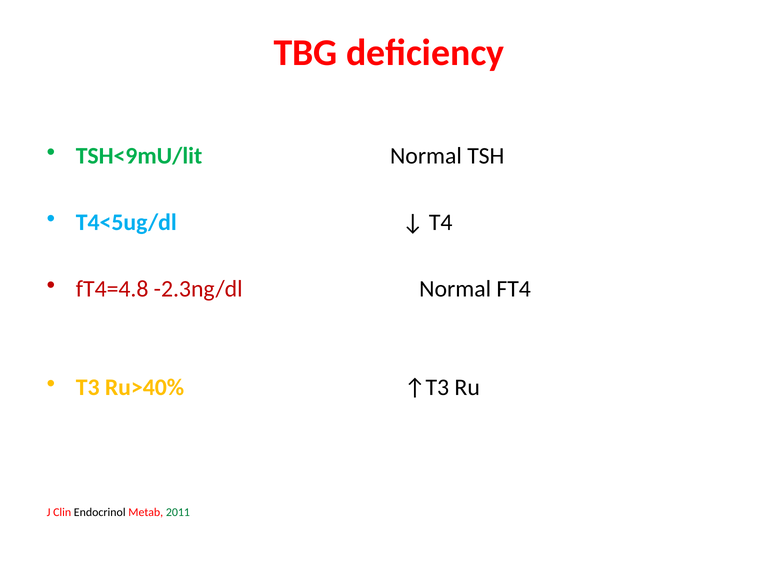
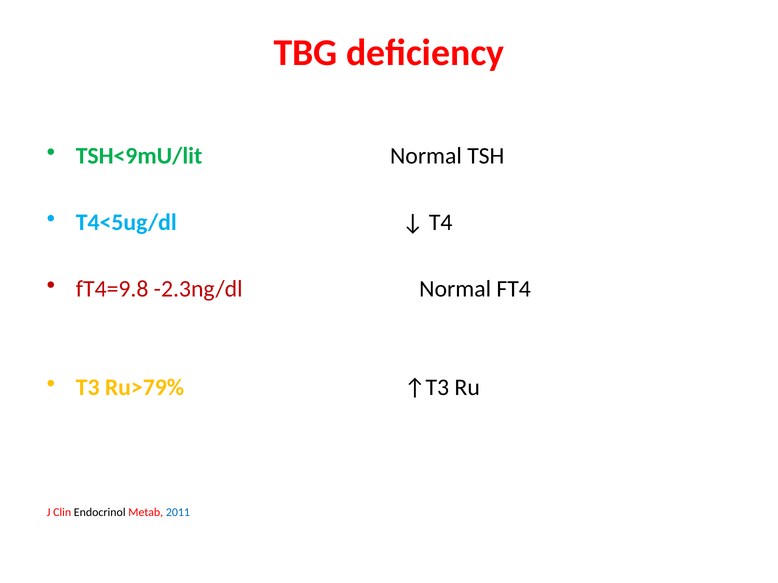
fT4=4.8: fT4=4.8 -> fT4=9.8
Ru>40%: Ru>40% -> Ru>79%
2011 colour: green -> blue
